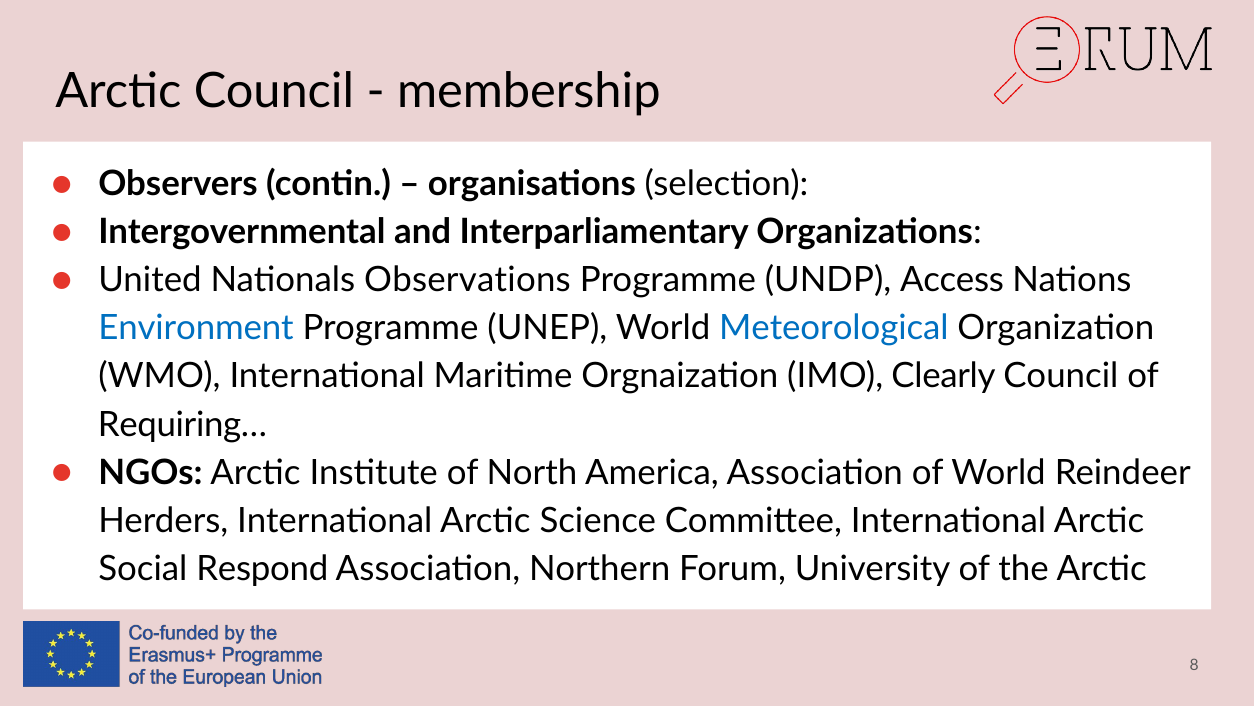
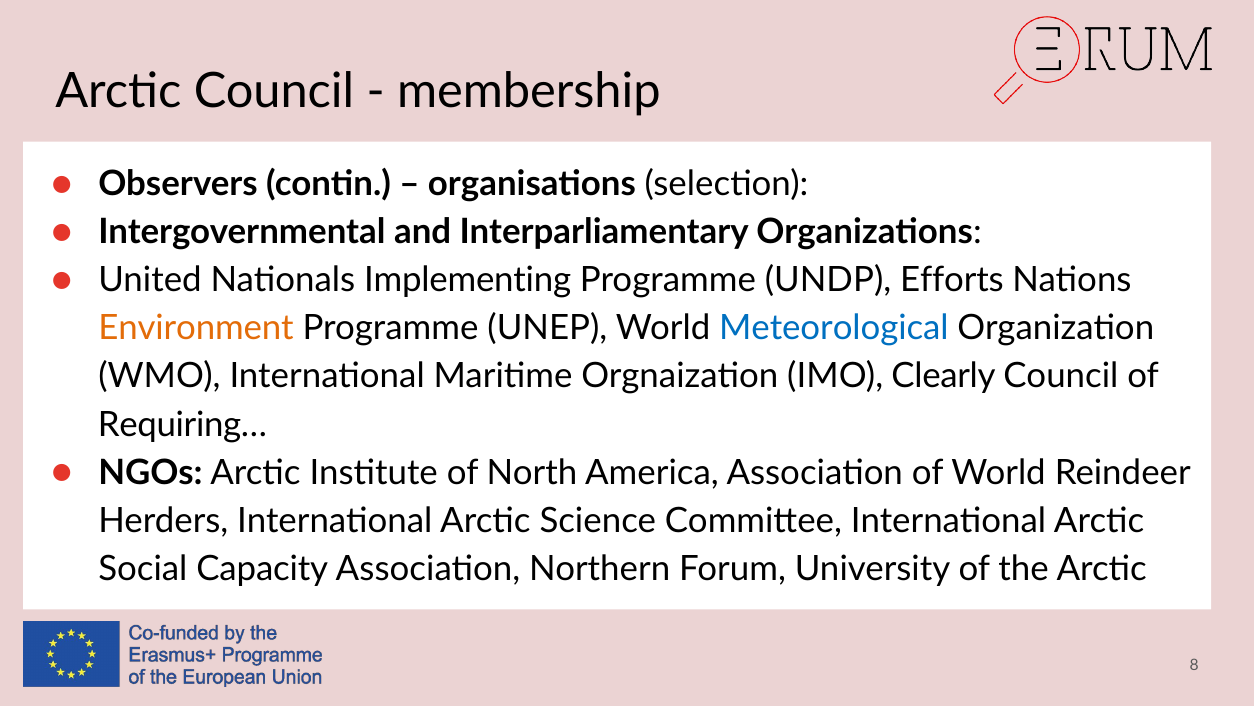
Observations: Observations -> Implementing
Access: Access -> Efforts
Environment colour: blue -> orange
Respond: Respond -> Capacity
